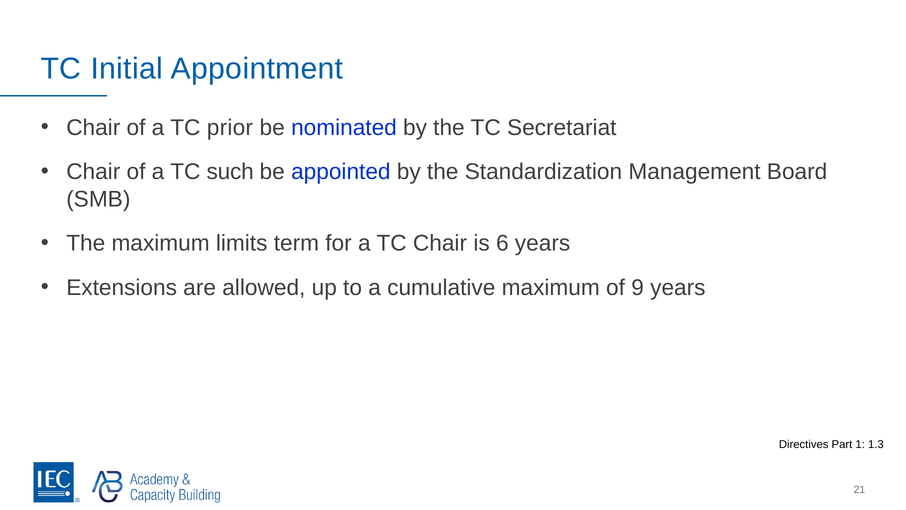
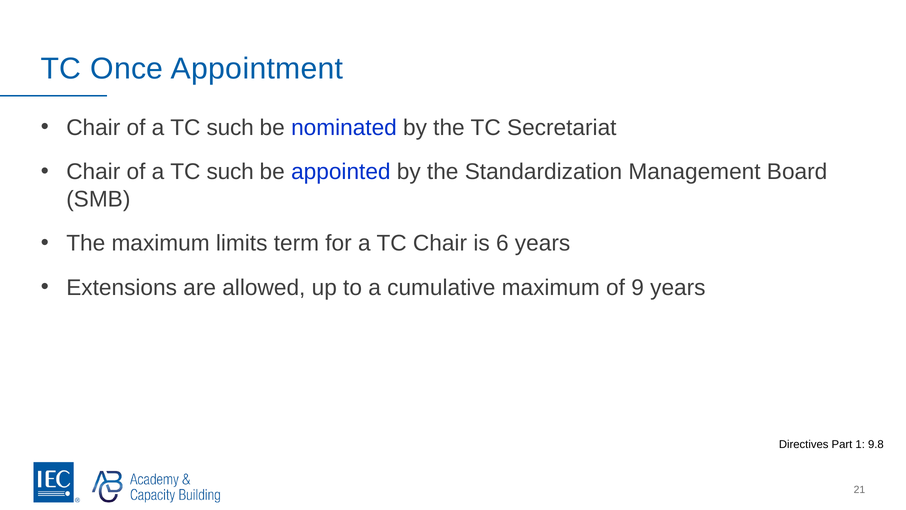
Initial: Initial -> Once
prior at (230, 128): prior -> such
1.3: 1.3 -> 9.8
